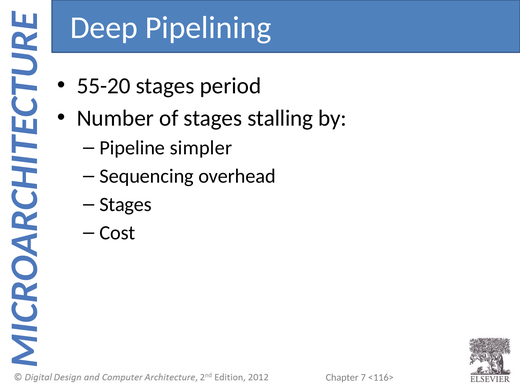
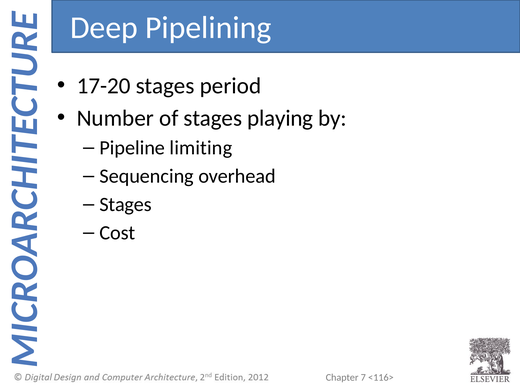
55-20: 55-20 -> 17-20
stalling: stalling -> playing
simpler: simpler -> limiting
